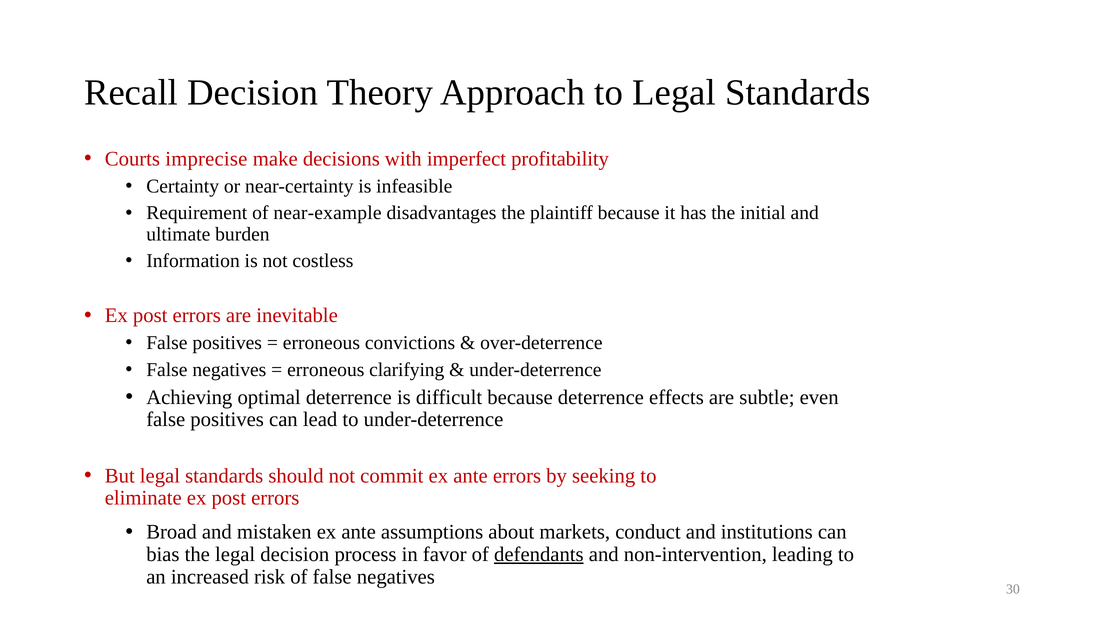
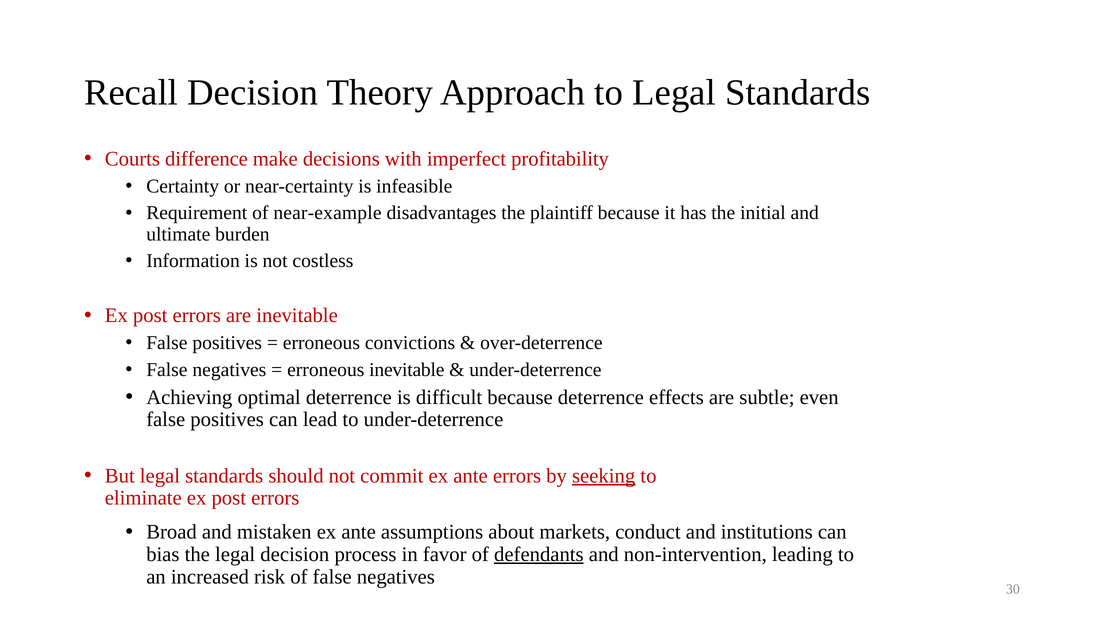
imprecise: imprecise -> difference
erroneous clarifying: clarifying -> inevitable
seeking underline: none -> present
